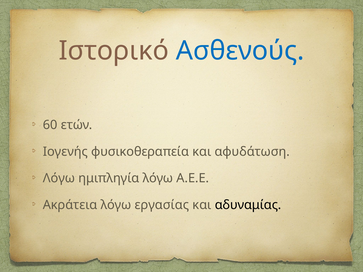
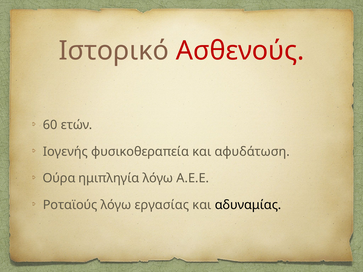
Ασθενούς colour: blue -> red
Λόγω at (59, 178): Λόγω -> Ούρα
Ακράτεια: Ακράτεια -> Ροταϊούς
